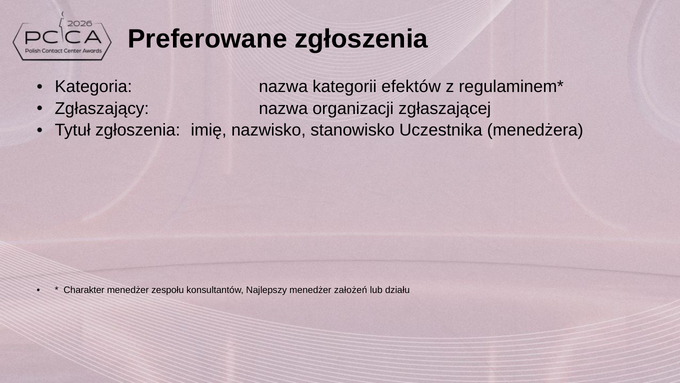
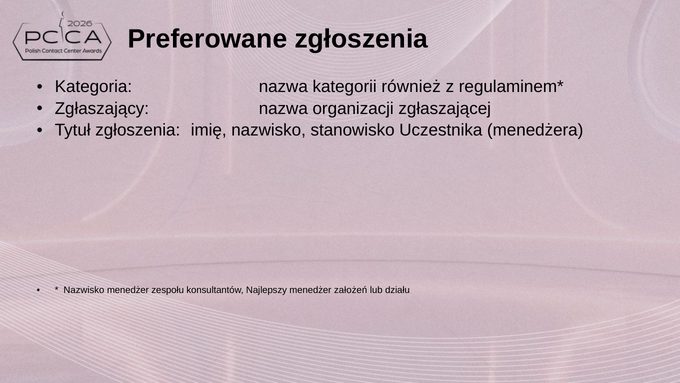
efektów: efektów -> również
Charakter at (84, 290): Charakter -> Nazwisko
